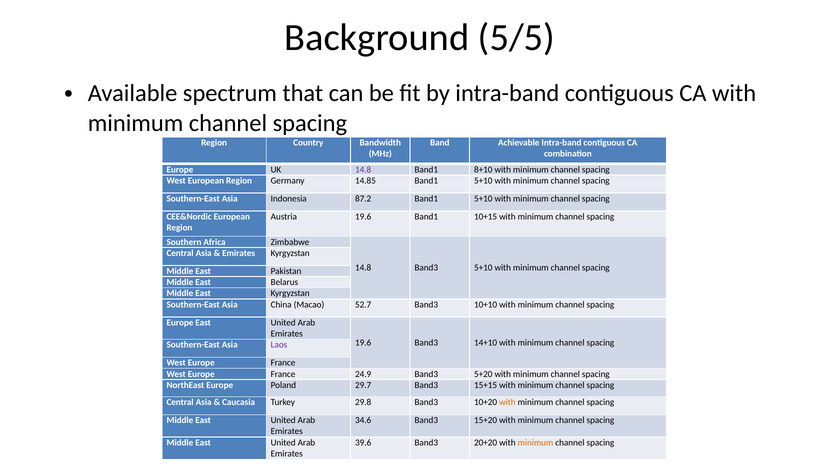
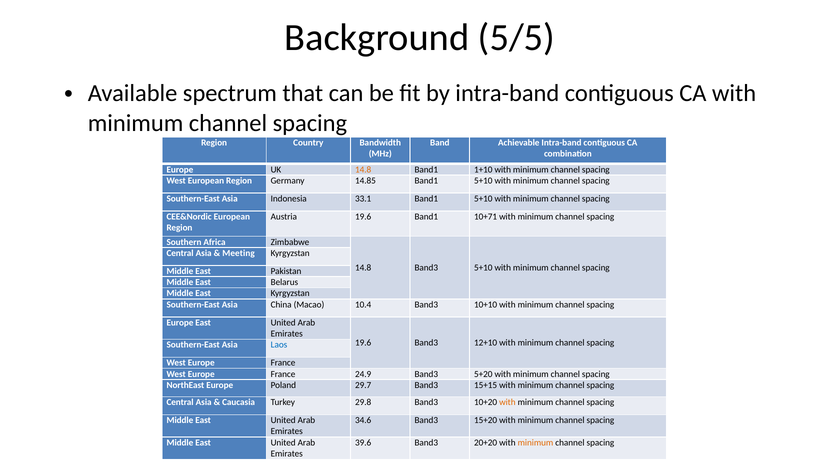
14.8 at (363, 170) colour: purple -> orange
8+10: 8+10 -> 1+10
87.2: 87.2 -> 33.1
10+15: 10+15 -> 10+71
Emirates at (239, 253): Emirates -> Meeting
52.7: 52.7 -> 10.4
14+10: 14+10 -> 12+10
Laos colour: purple -> blue
